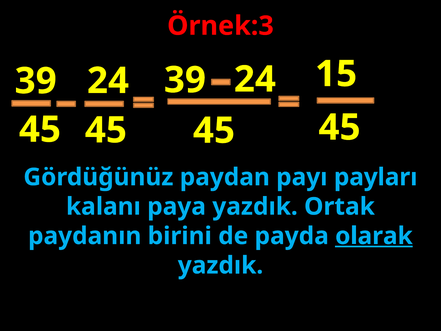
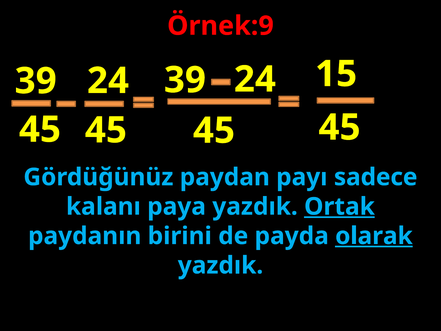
Örnek:3: Örnek:3 -> Örnek:9
payları: payları -> sadece
Ortak underline: none -> present
